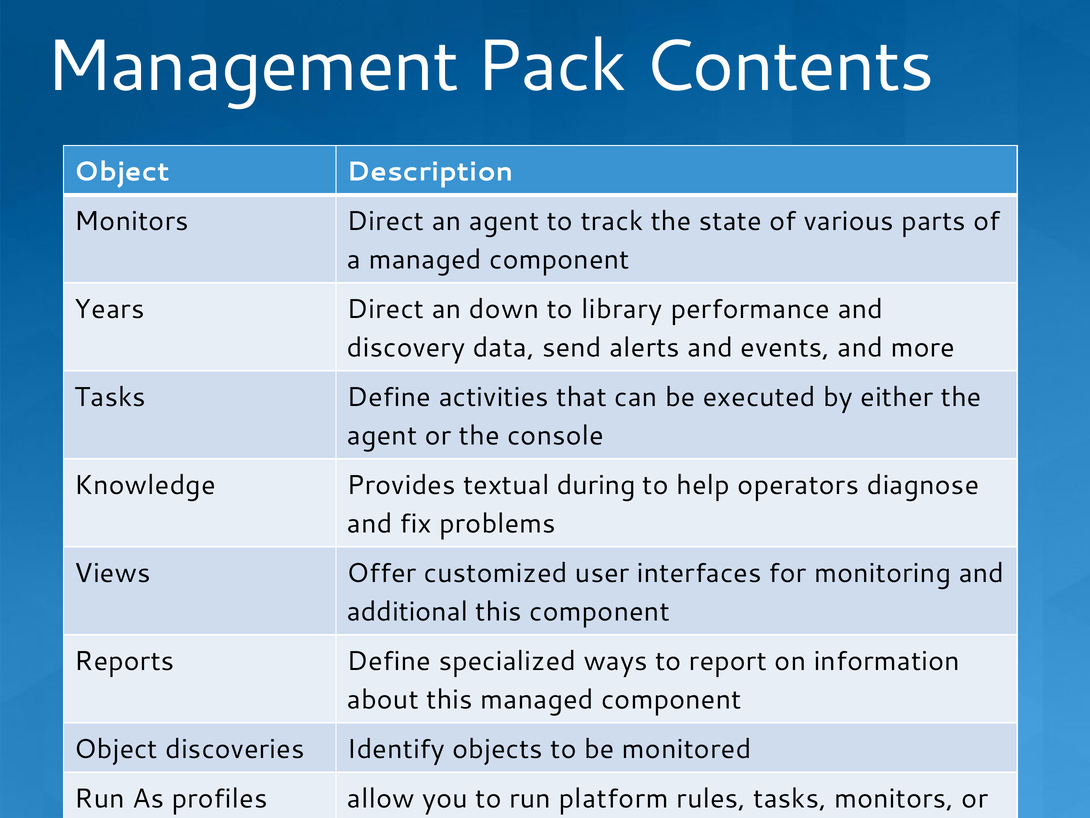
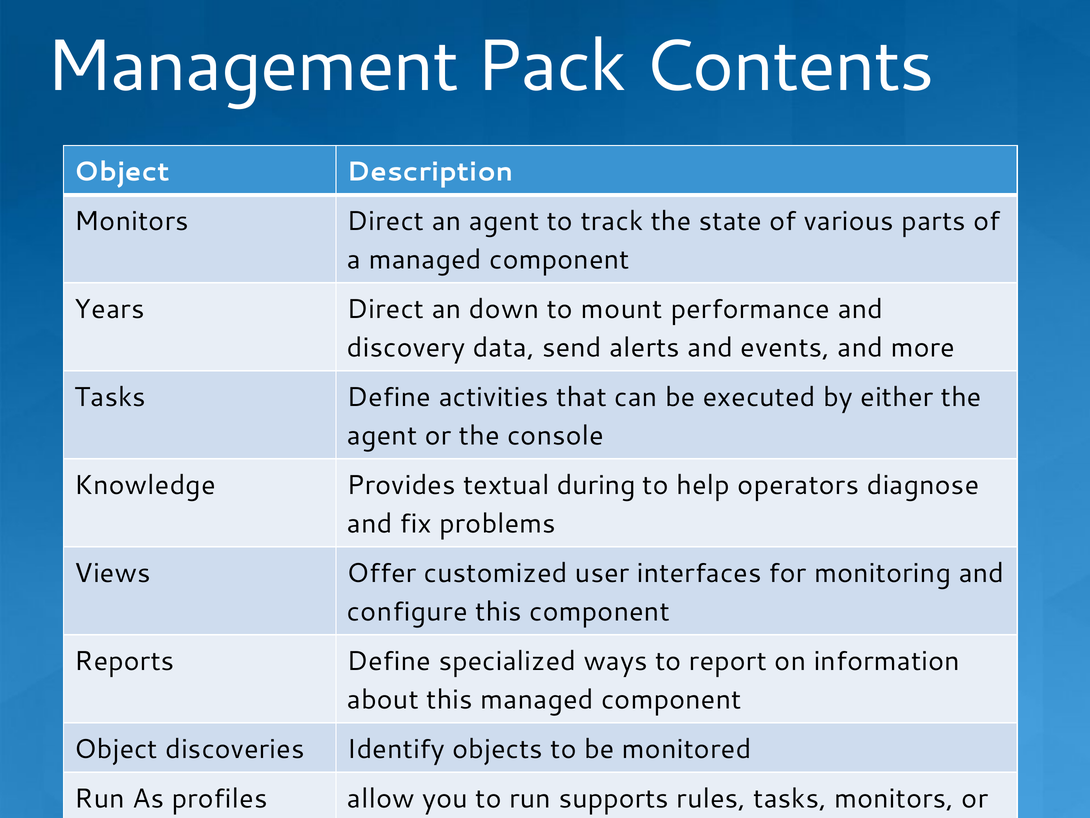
library: library -> mount
additional: additional -> configure
platform: platform -> supports
